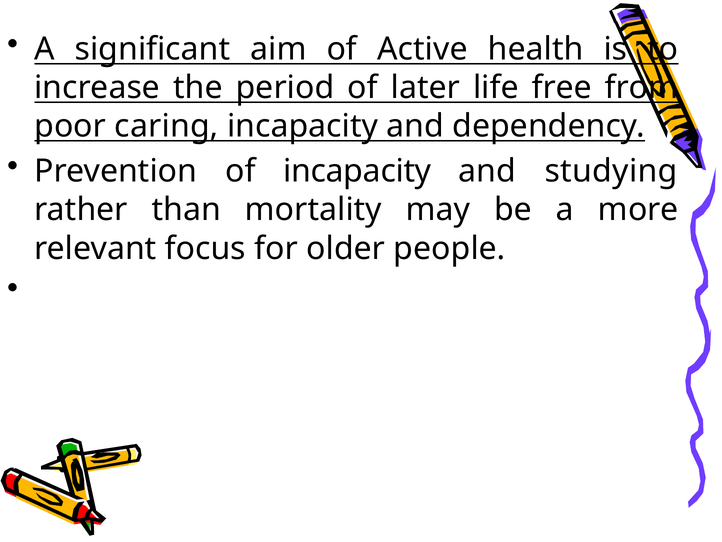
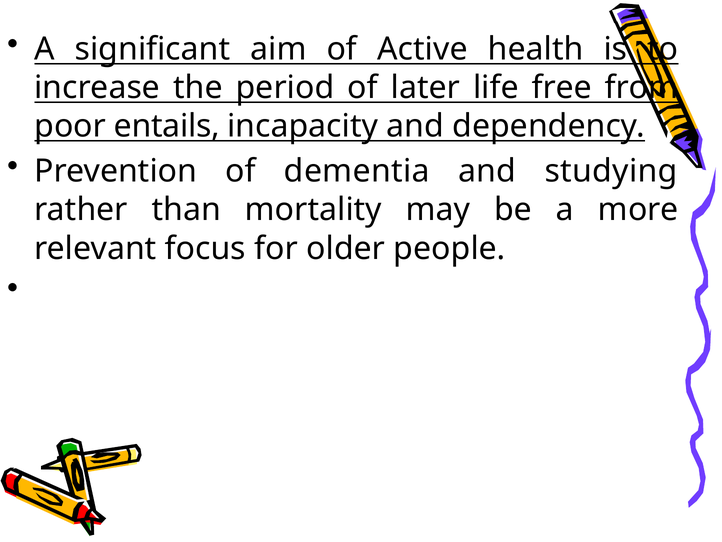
caring: caring -> entails
of incapacity: incapacity -> dementia
